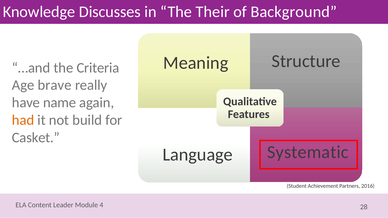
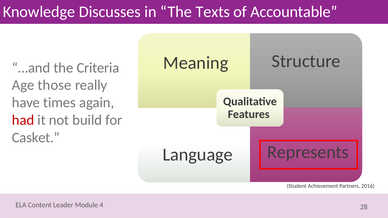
Their: Their -> Texts
Background: Background -> Accountable
brave: brave -> those
name: name -> times
had colour: orange -> red
Systematic: Systematic -> Represents
